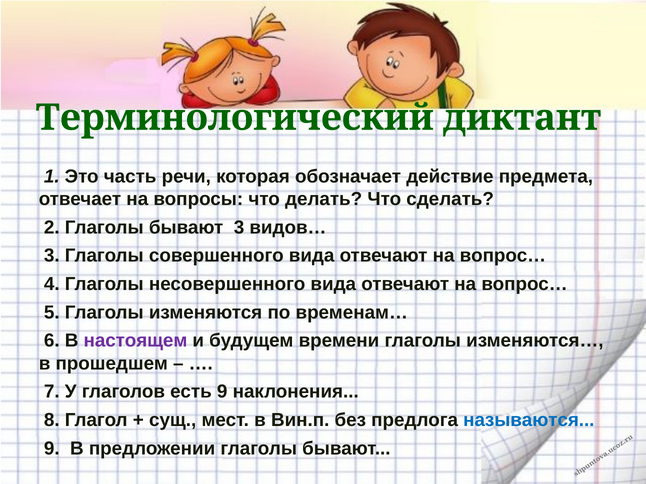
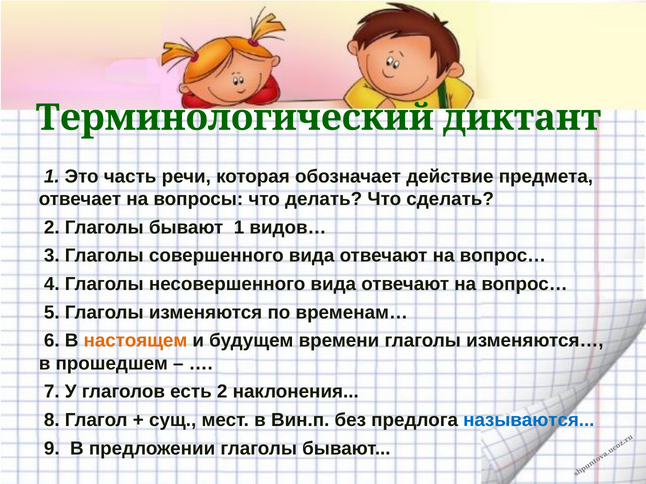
бывают 3: 3 -> 1
настоящем colour: purple -> orange
есть 9: 9 -> 2
